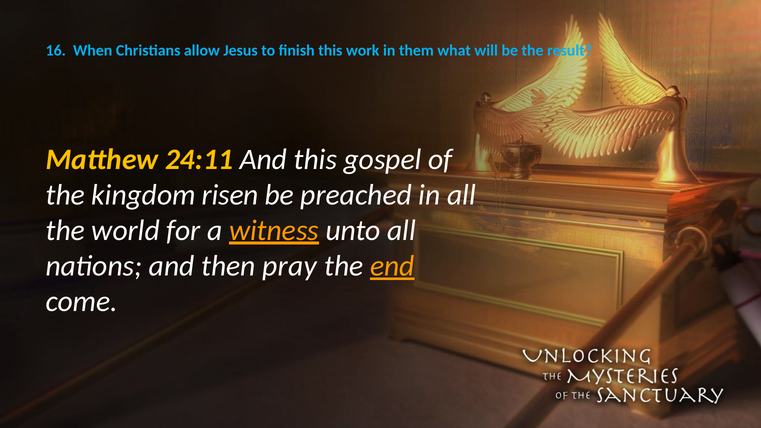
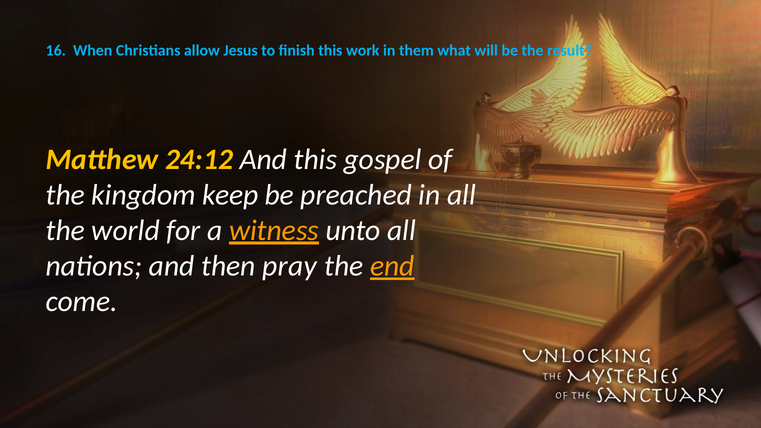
24:11: 24:11 -> 24:12
risen: risen -> keep
